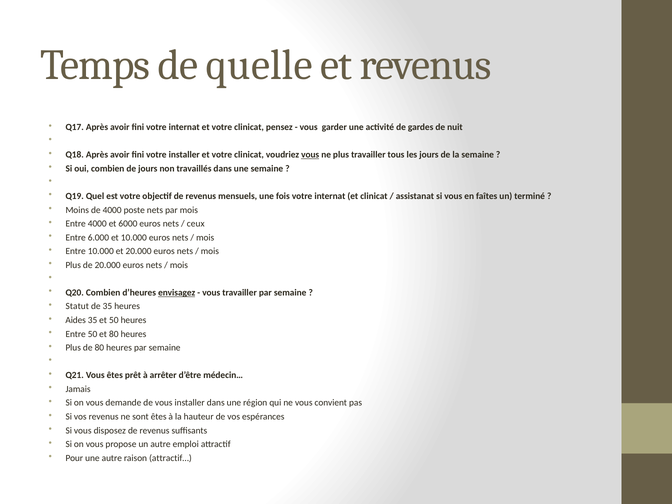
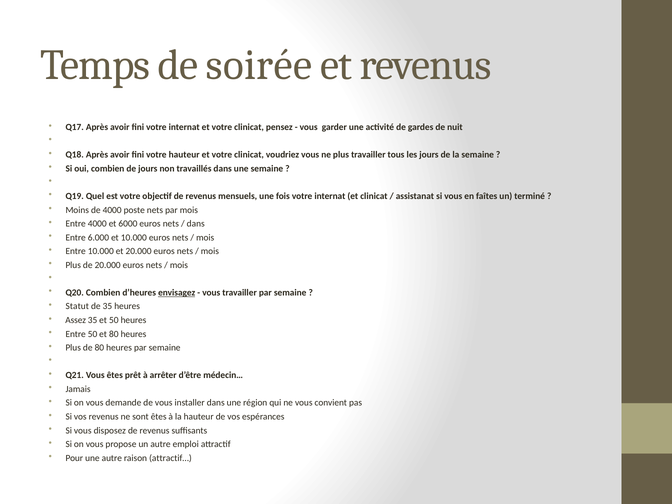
quelle: quelle -> soirée
votre installer: installer -> hauteur
vous at (310, 155) underline: present -> none
ceux at (196, 224): ceux -> dans
Aides: Aides -> Assez
